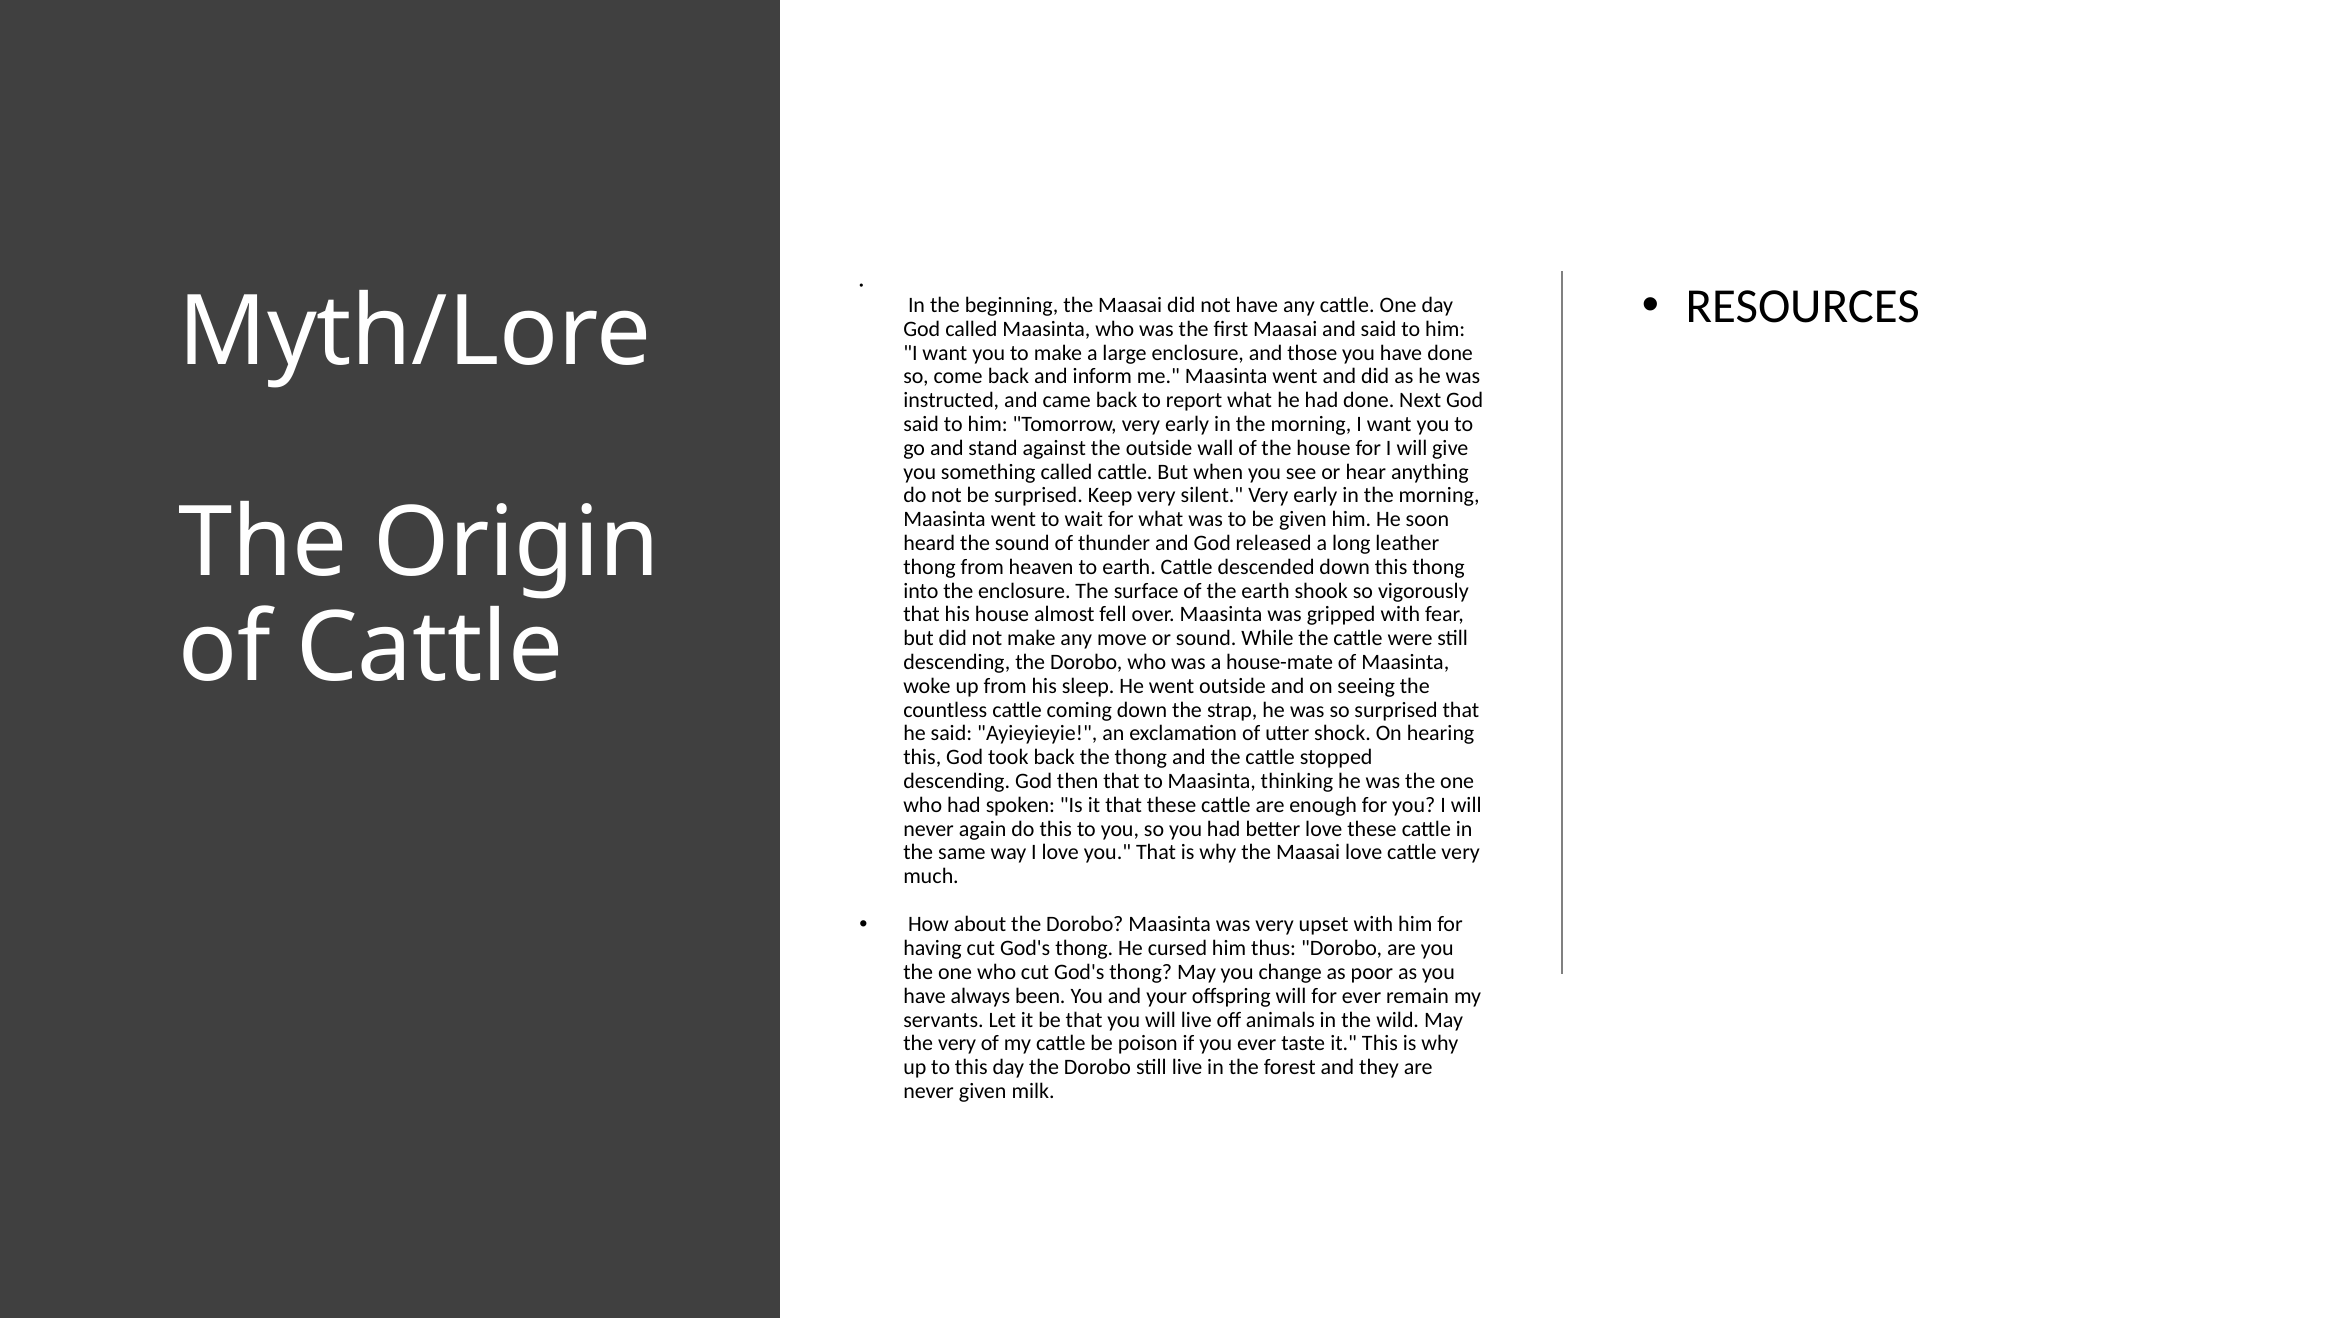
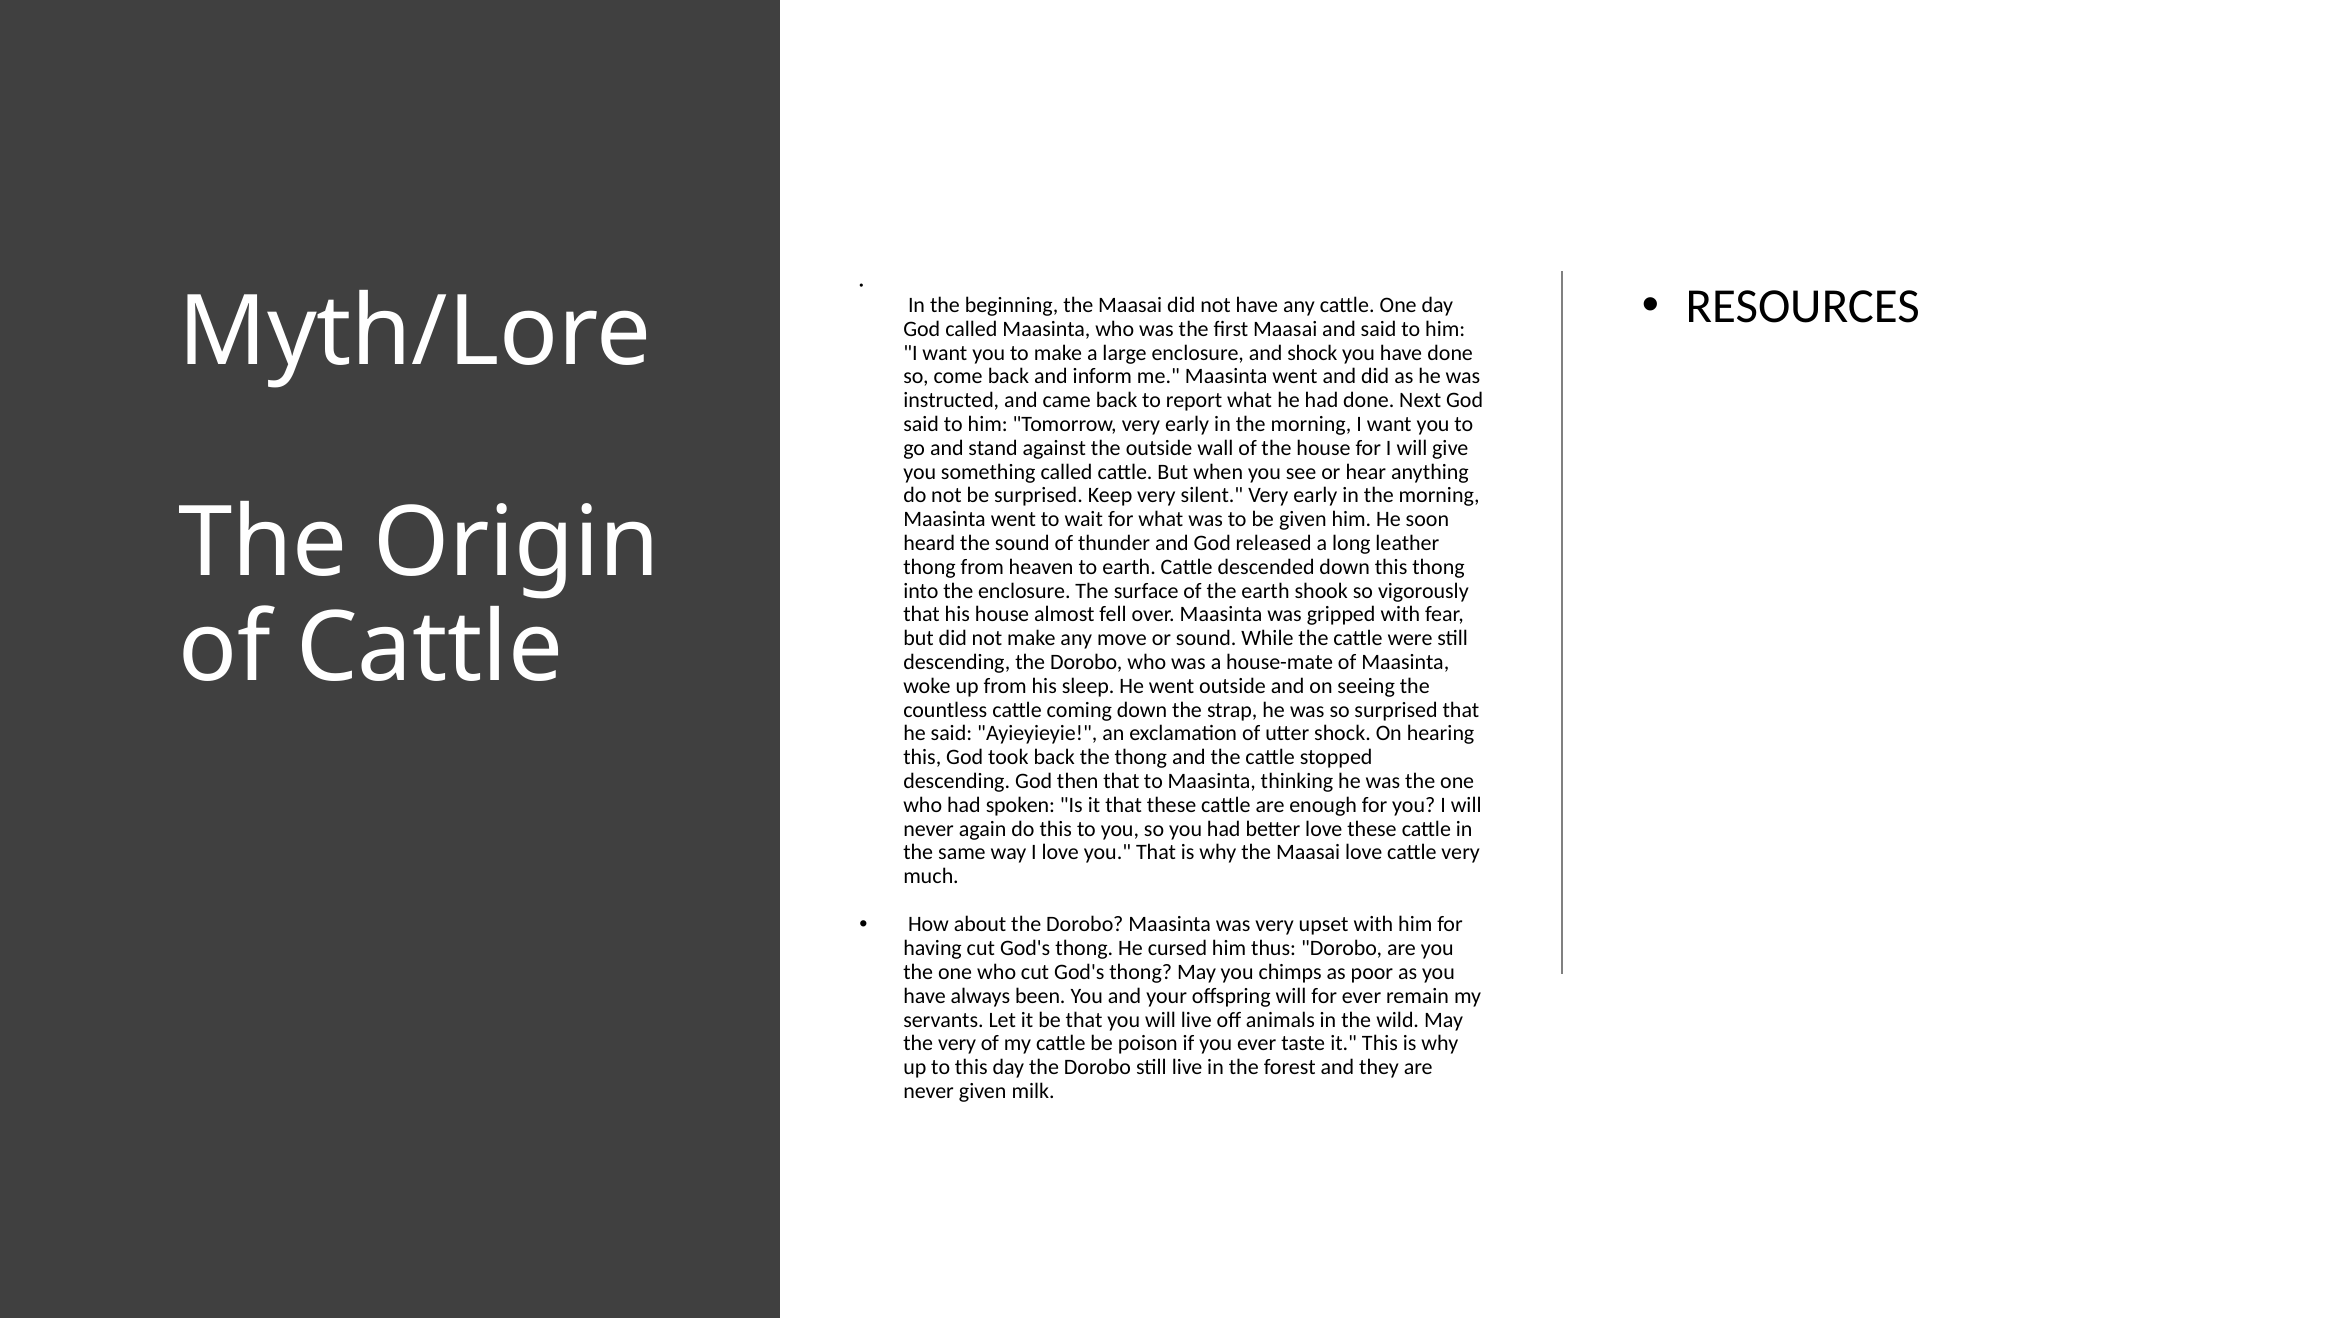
and those: those -> shock
change: change -> chimps
